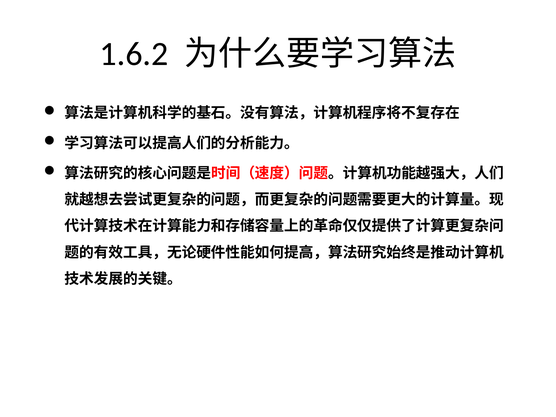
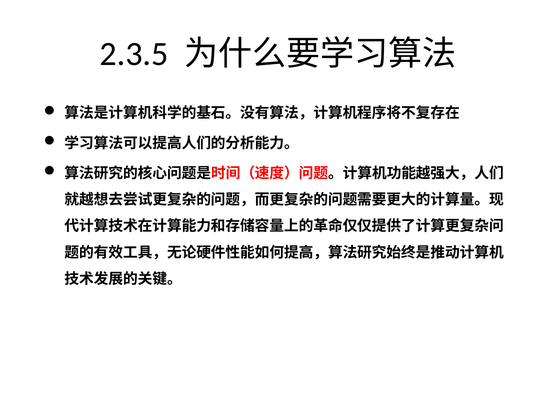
1.6.2: 1.6.2 -> 2.3.5
